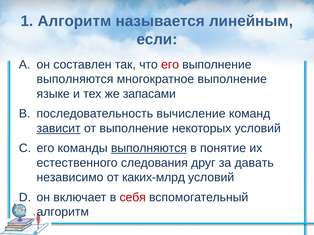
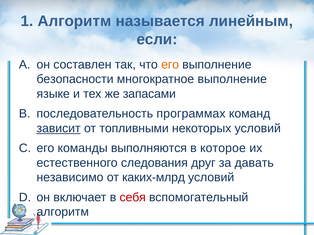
его at (170, 65) colour: red -> orange
выполняются at (75, 79): выполняются -> безопасности
вычисление: вычисление -> программах
от выполнение: выполнение -> топливными
выполняются at (149, 148) underline: present -> none
понятие: понятие -> которое
